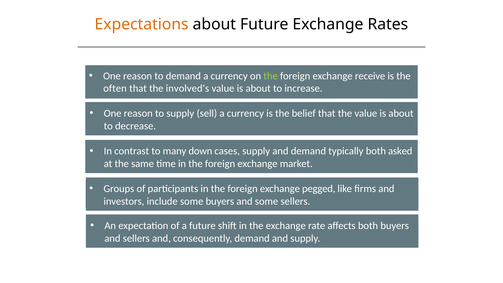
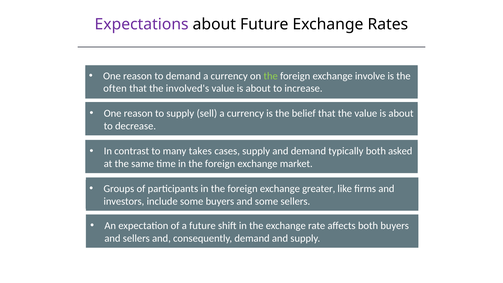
Expectations colour: orange -> purple
receive: receive -> involve
down: down -> takes
pegged: pegged -> greater
